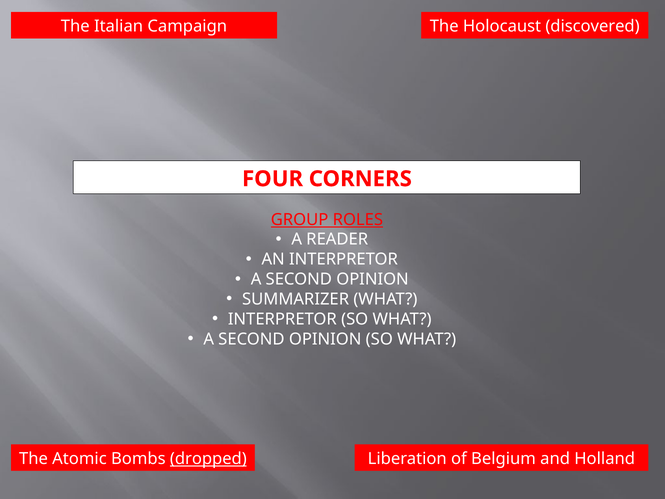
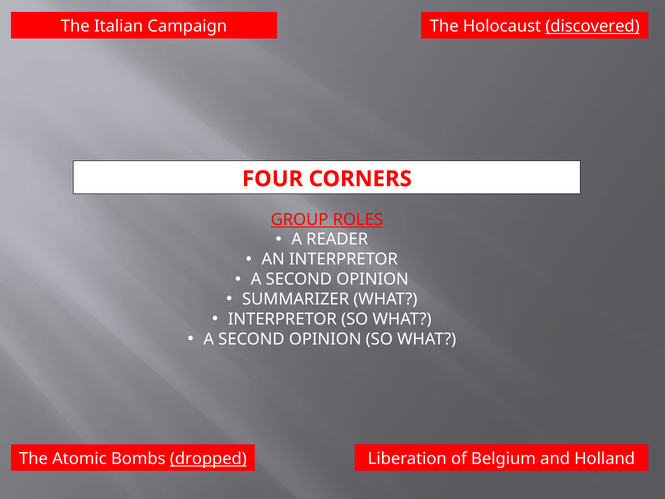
discovered underline: none -> present
